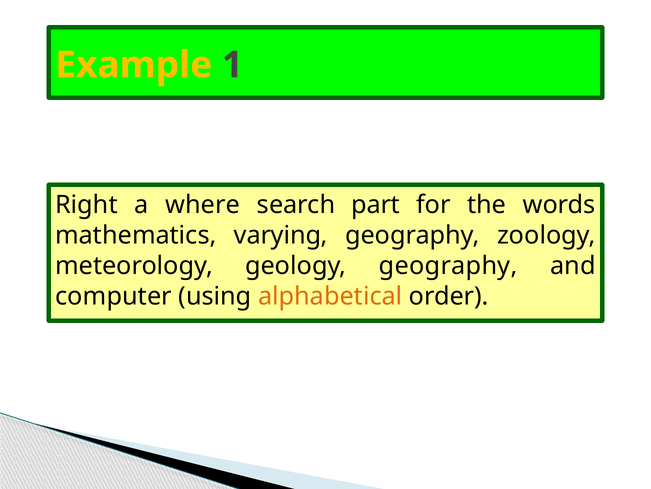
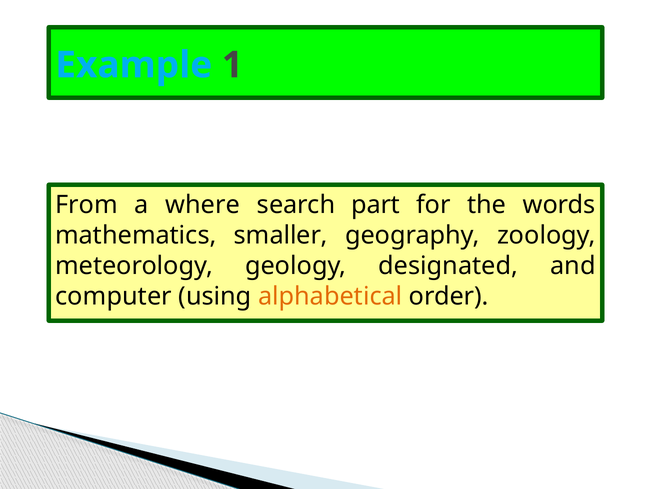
Example colour: yellow -> light blue
Right: Right -> From
varying: varying -> smaller
geology geography: geography -> designated
